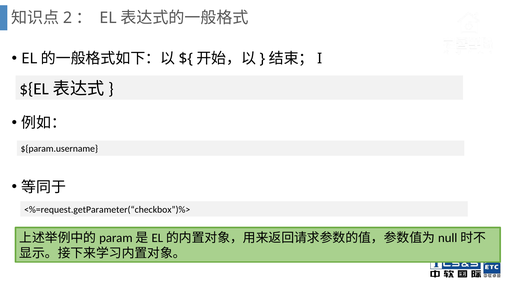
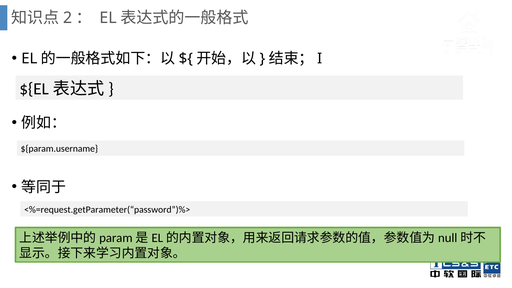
<%=request.getParameter(“checkbox”)%>: <%=request.getParameter(“checkbox”)%> -> <%=request.getParameter(“password”)%>
